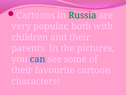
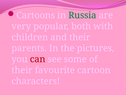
can colour: blue -> red
